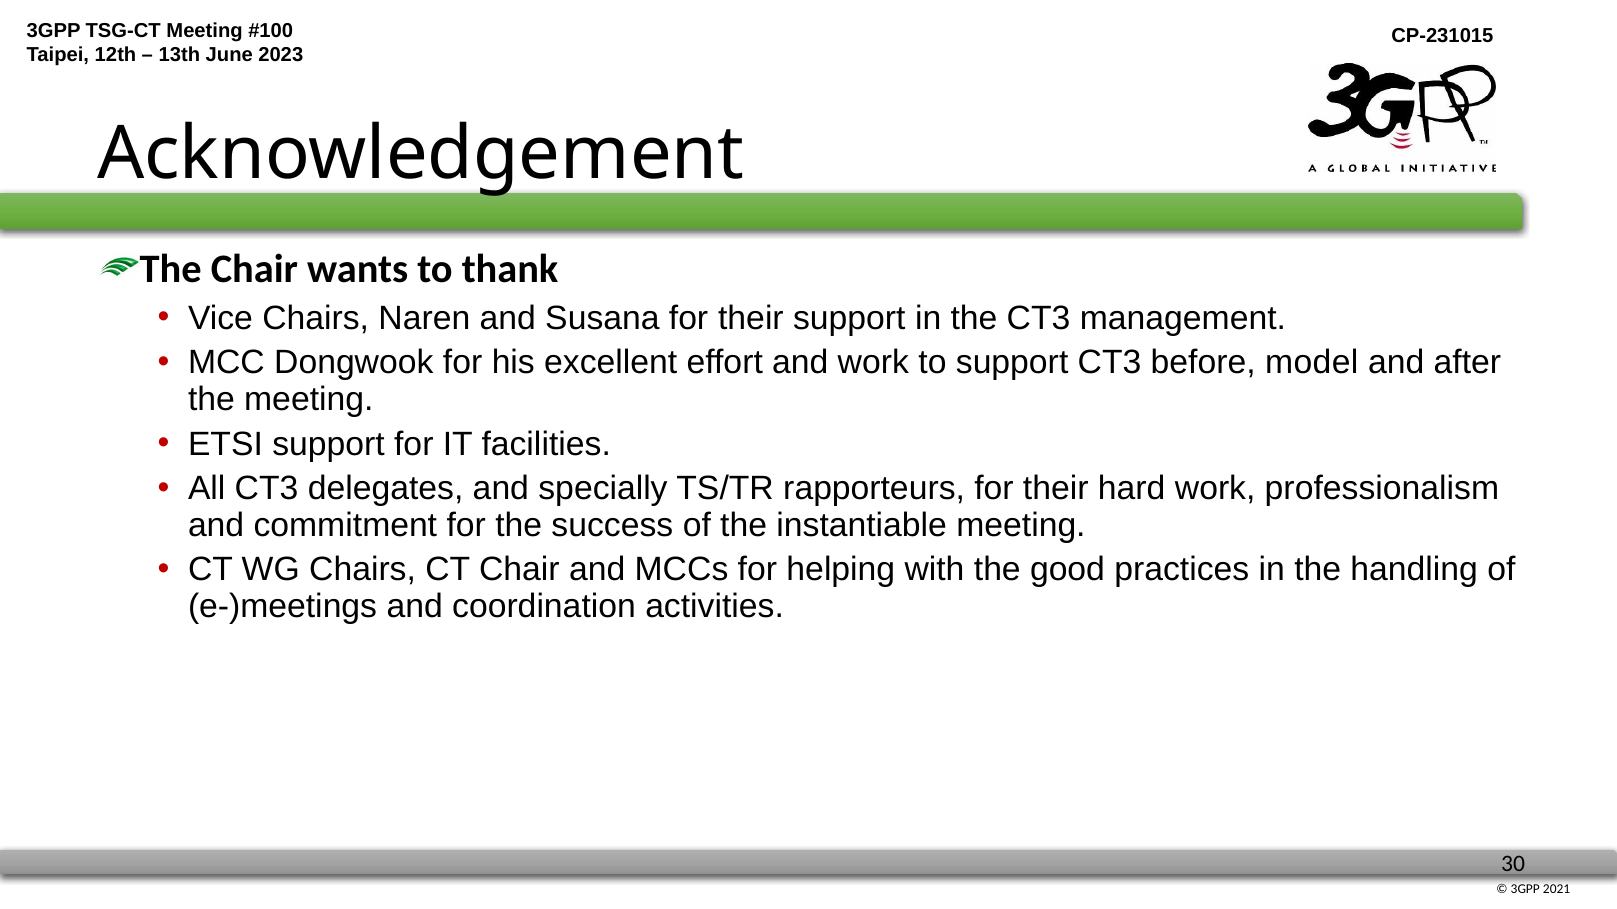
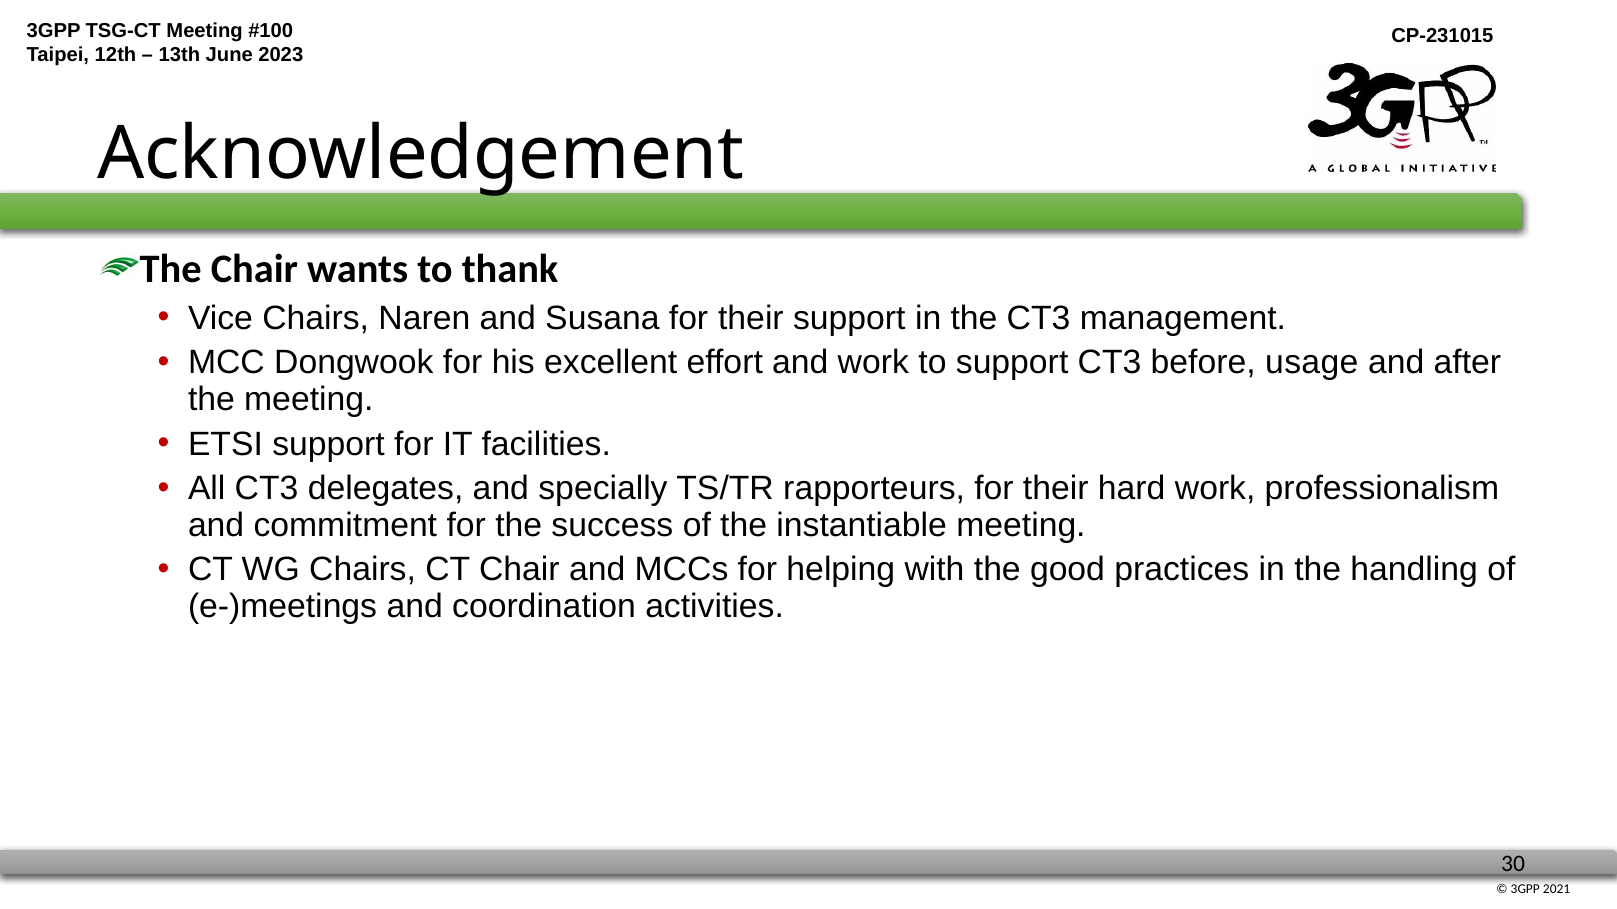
model: model -> usage
